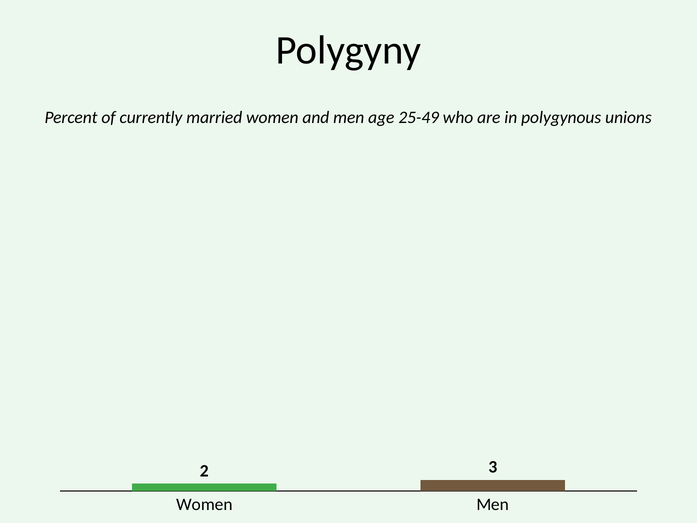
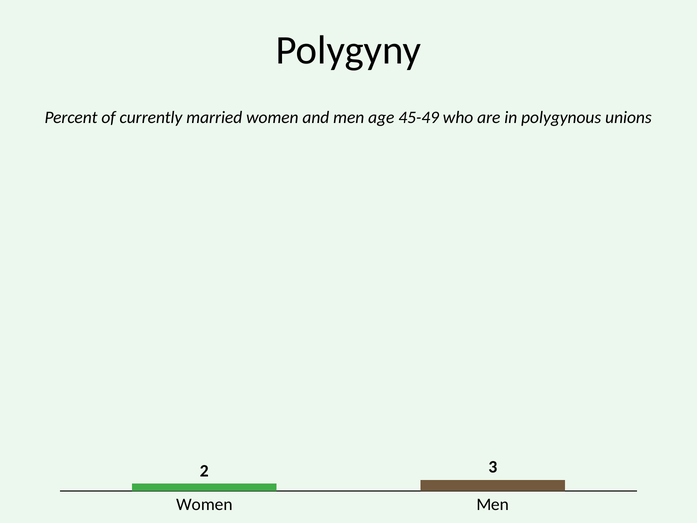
25-49: 25-49 -> 45-49
